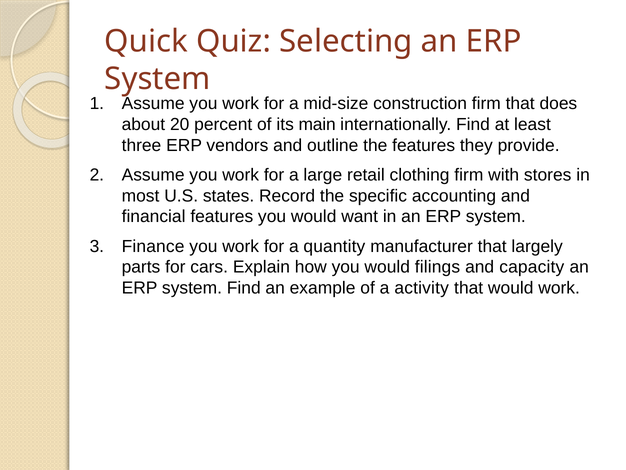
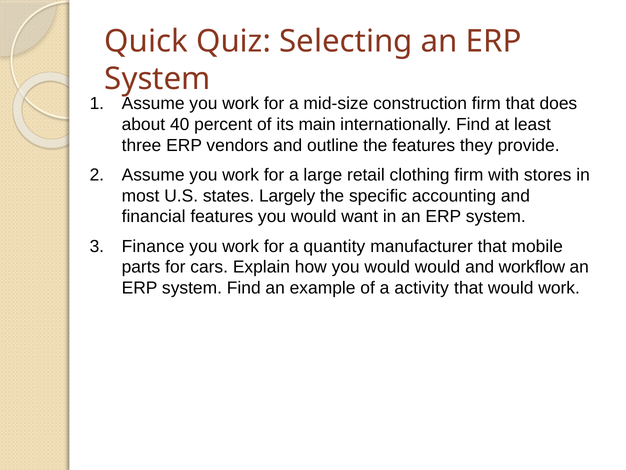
20: 20 -> 40
Record: Record -> Largely
largely: largely -> mobile
would filings: filings -> would
capacity: capacity -> workflow
